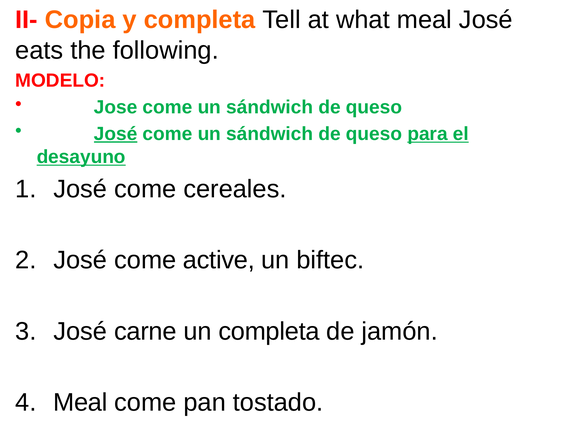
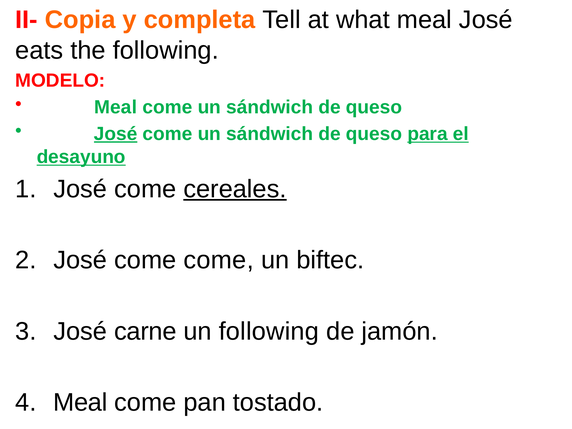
Jose at (116, 107): Jose -> Meal
cereales underline: none -> present
come active: active -> come
un completa: completa -> following
